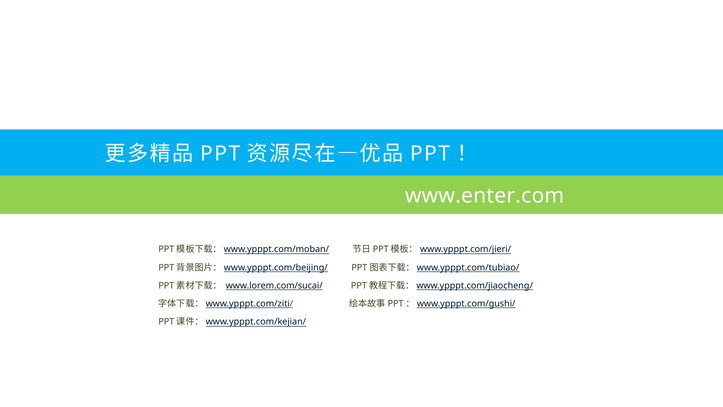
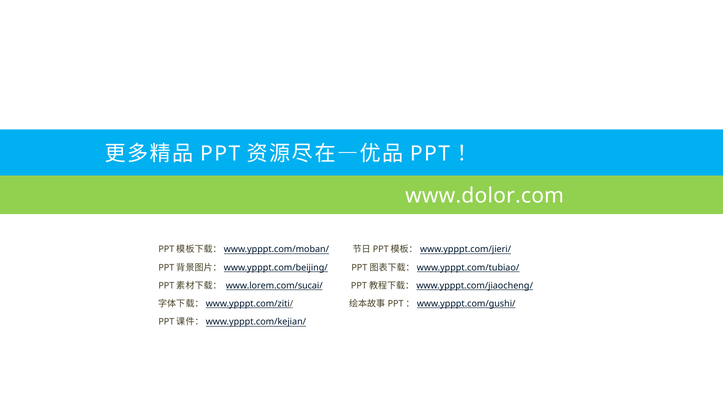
www.enter.com: www.enter.com -> www.dolor.com
